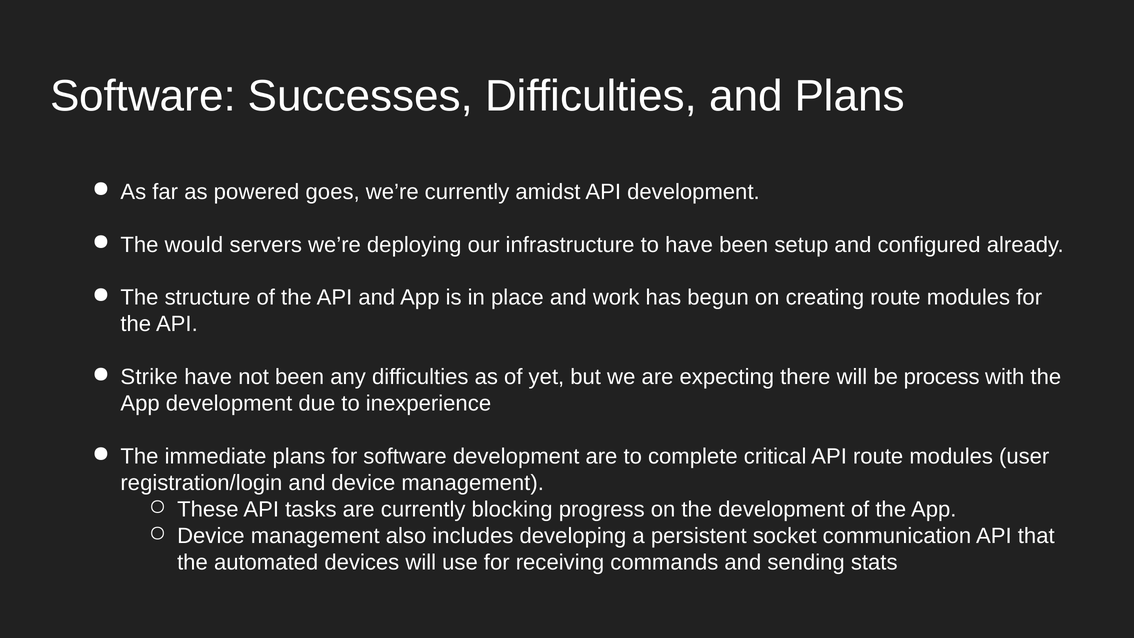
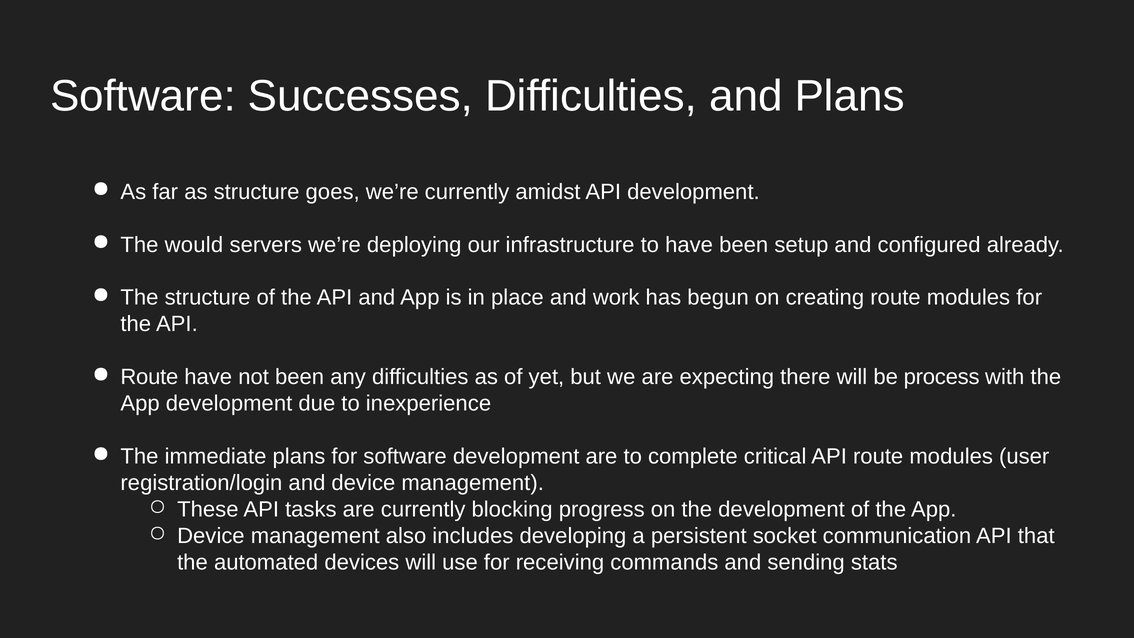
as powered: powered -> structure
Strike at (149, 377): Strike -> Route
